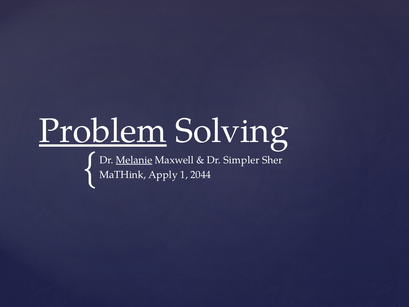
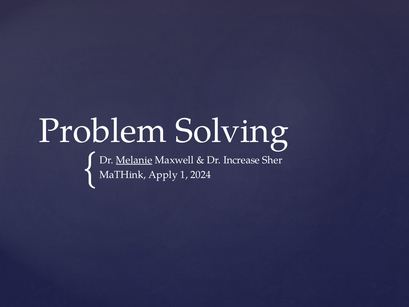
Problem underline: present -> none
Simpler: Simpler -> Increase
2044: 2044 -> 2024
